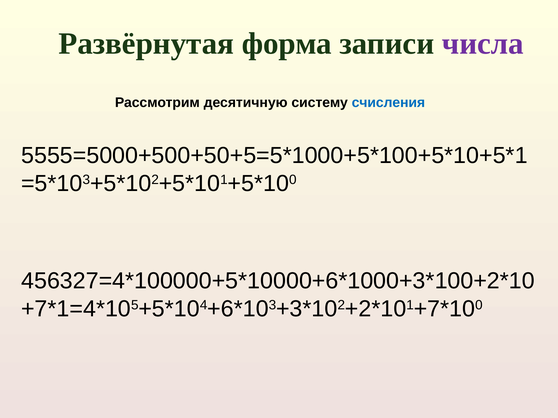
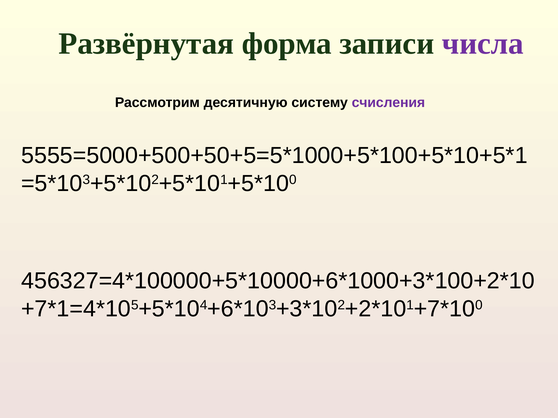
счисления colour: blue -> purple
